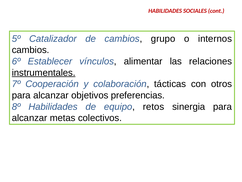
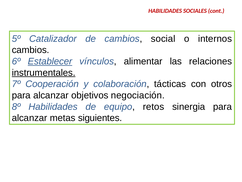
grupo: grupo -> social
Establecer underline: none -> present
preferencias: preferencias -> negociación
colectivos: colectivos -> siguientes
